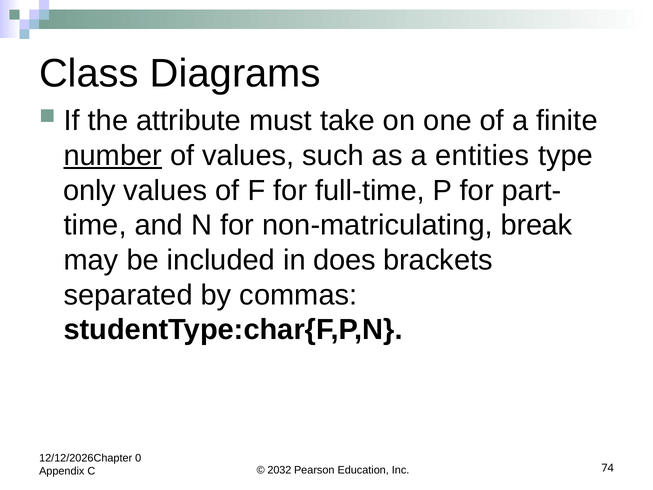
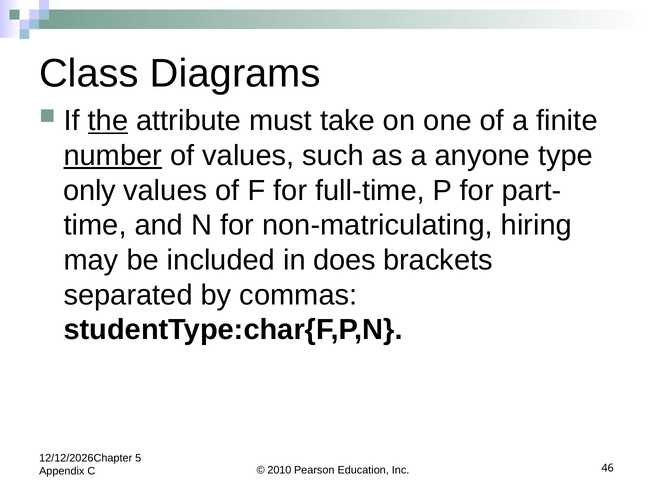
the underline: none -> present
entities: entities -> anyone
break: break -> hiring
0: 0 -> 5
2032: 2032 -> 2010
74: 74 -> 46
